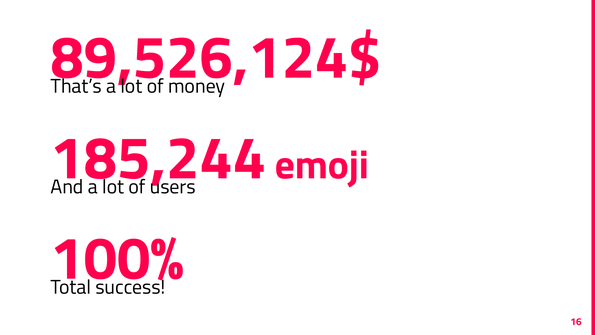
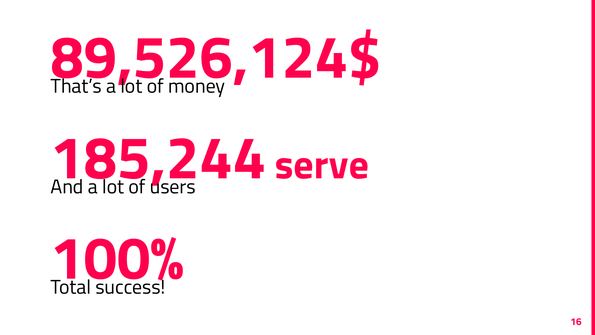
emoji: emoji -> serve
